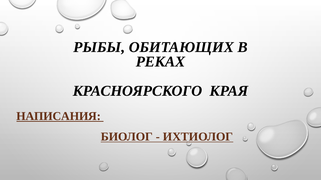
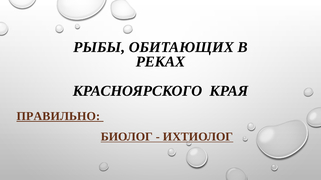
НАПИСАНИЯ: НАПИСАНИЯ -> ПРАВИЛЬНО
